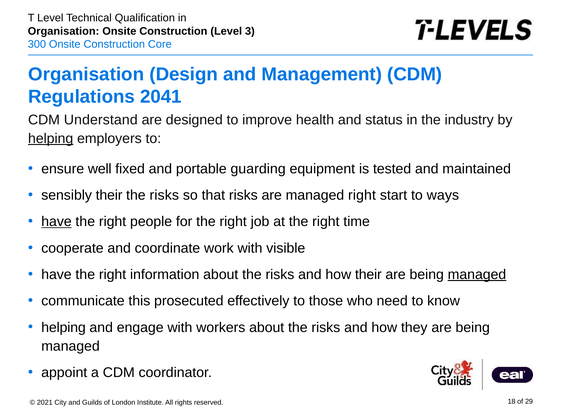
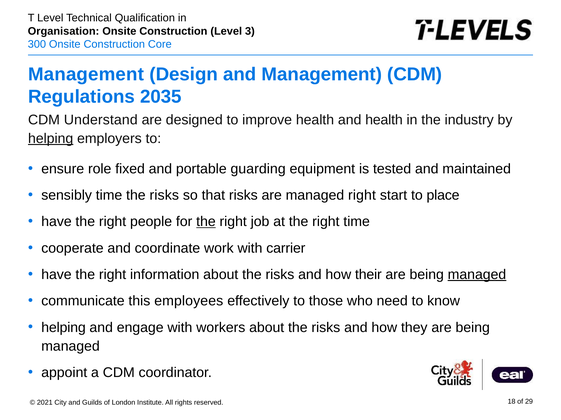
Organisation at (86, 74): Organisation -> Management
2041: 2041 -> 2035
and status: status -> health
well: well -> role
sensibly their: their -> time
ways: ways -> place
have at (56, 222) underline: present -> none
the at (206, 222) underline: none -> present
visible: visible -> carrier
prosecuted: prosecuted -> employees
